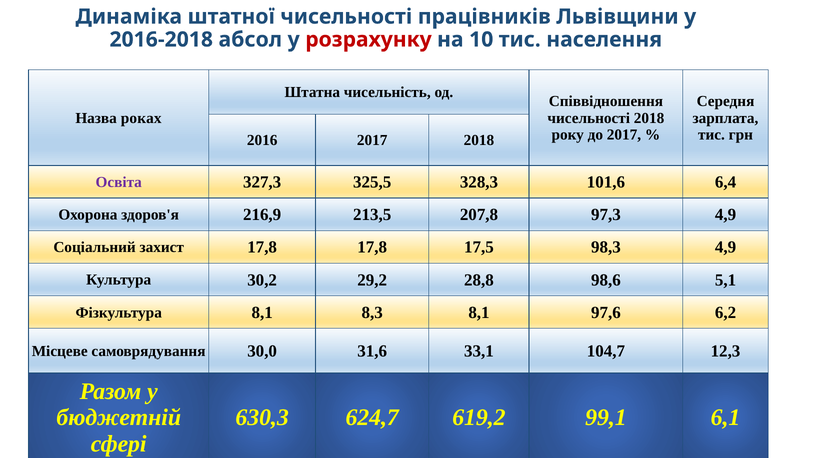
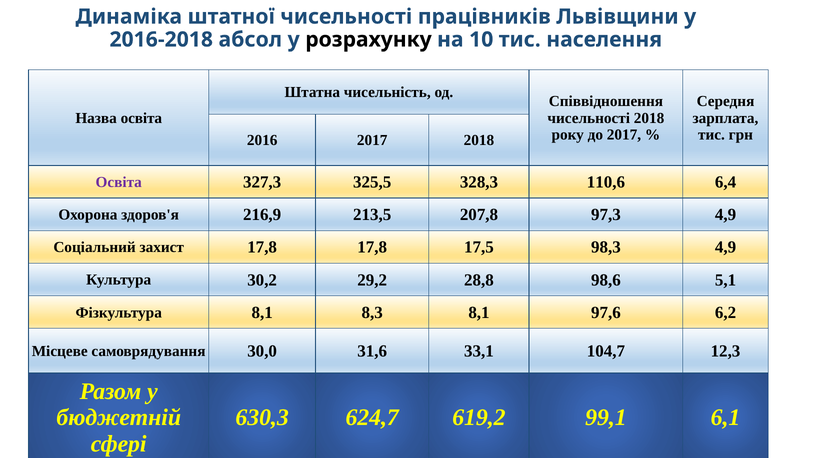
розрахунку colour: red -> black
Назва роках: роках -> освіта
101,6: 101,6 -> 110,6
